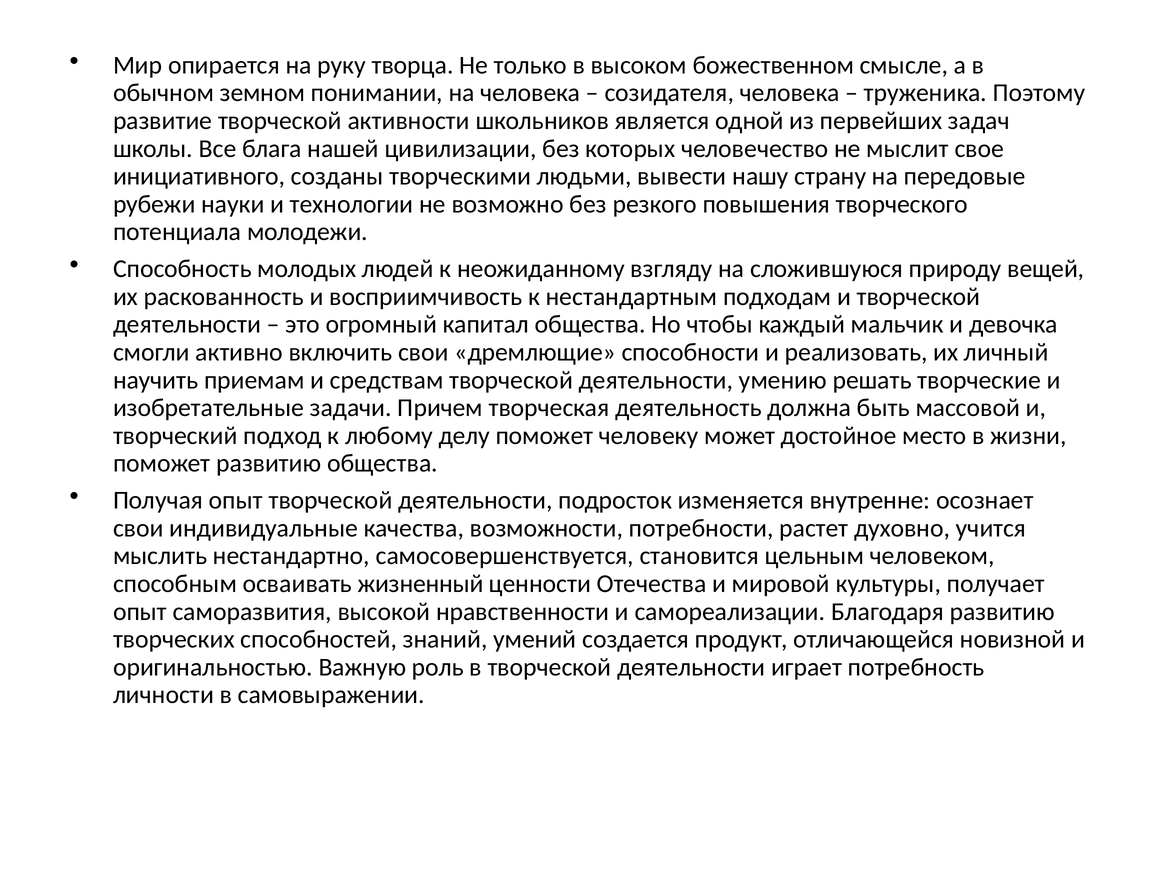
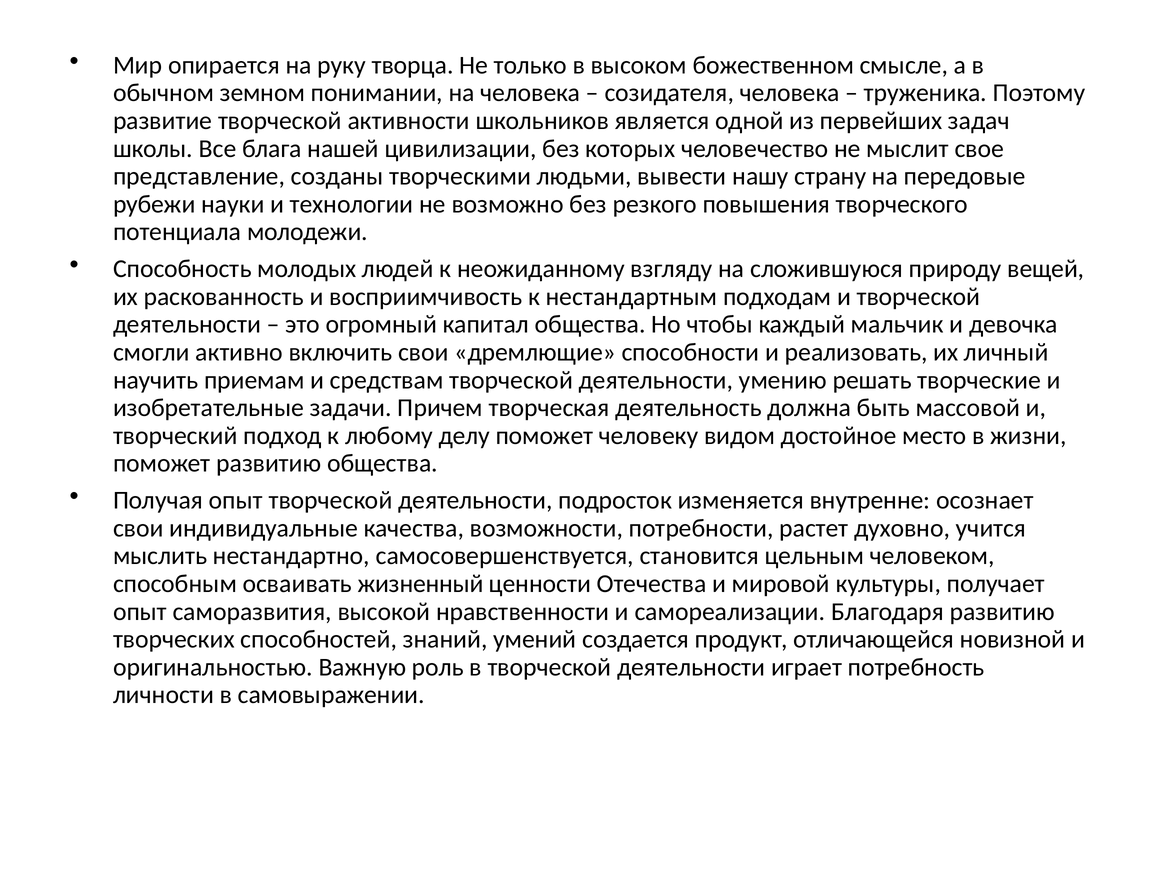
инициативного: инициативного -> представление
может: может -> видом
